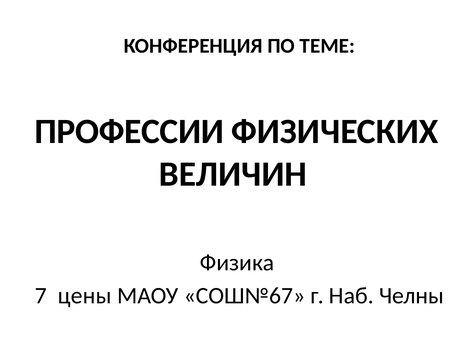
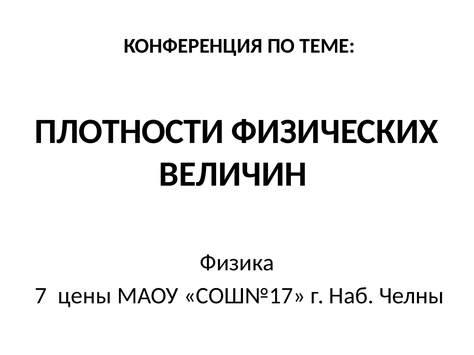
ПРОФЕССИИ: ПРОФЕССИИ -> ПЛОТНОСТИ
СОШ№67: СОШ№67 -> СОШ№17
